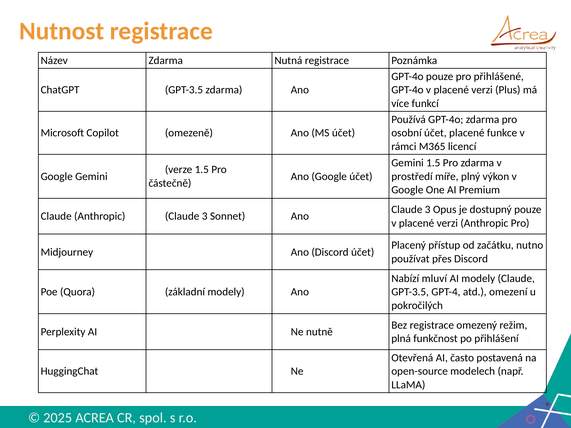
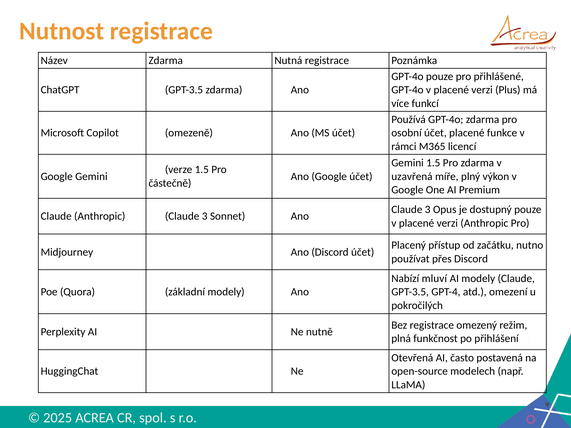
prostředí: prostředí -> uzavřená
